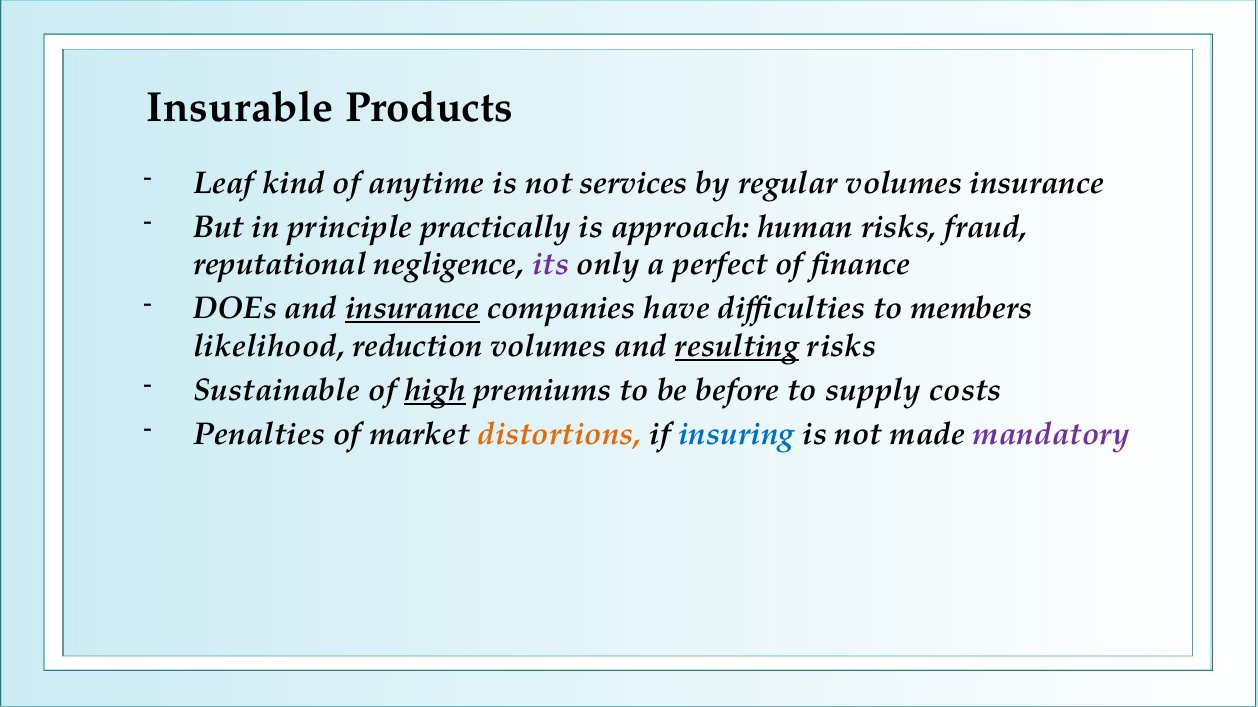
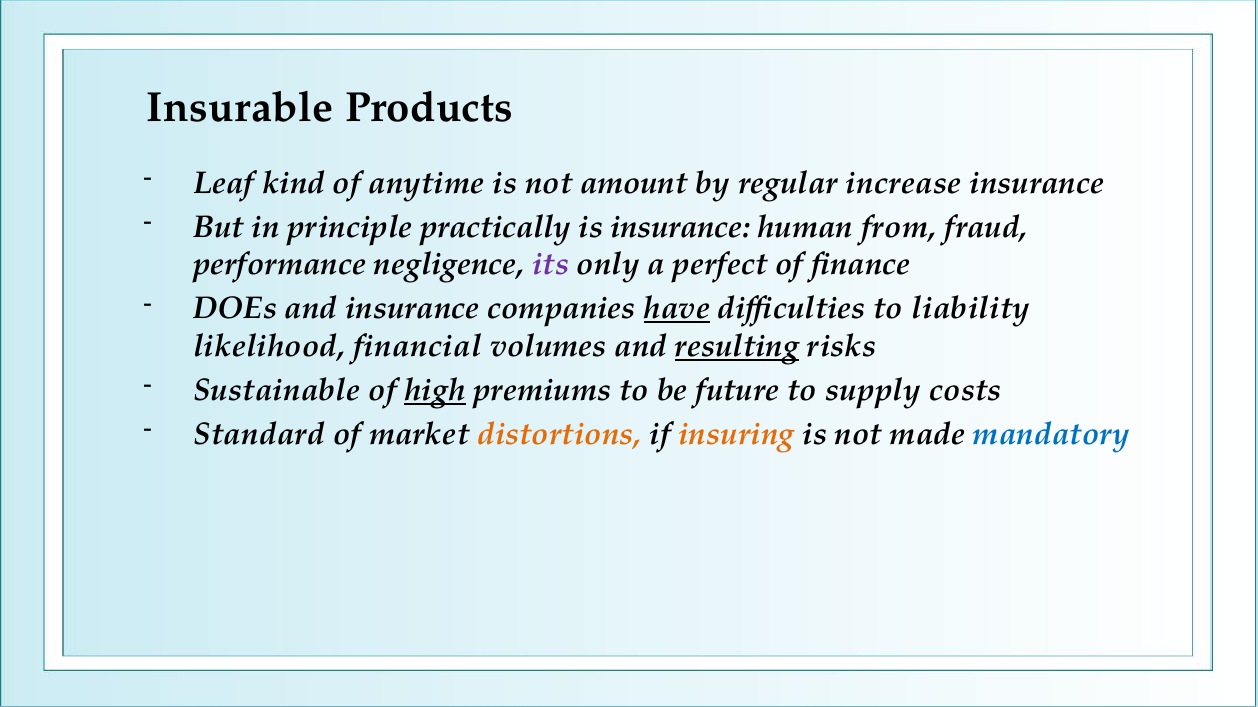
services: services -> amount
regular volumes: volumes -> increase
is approach: approach -> insurance
human risks: risks -> from
reputational: reputational -> performance
insurance at (412, 309) underline: present -> none
have underline: none -> present
members: members -> liability
reduction: reduction -> financial
before: before -> future
Penalties: Penalties -> Standard
insuring colour: blue -> orange
mandatory colour: purple -> blue
